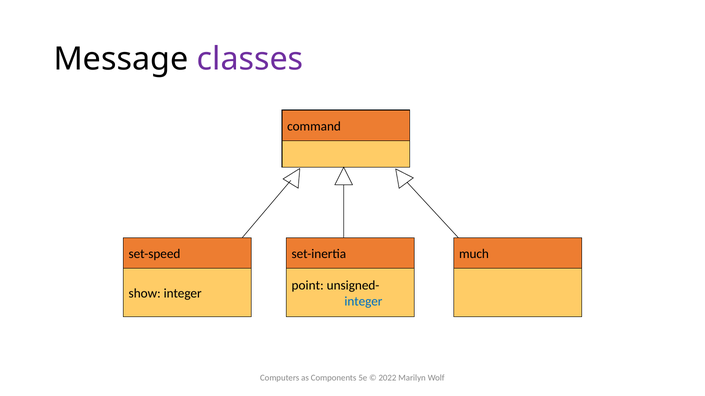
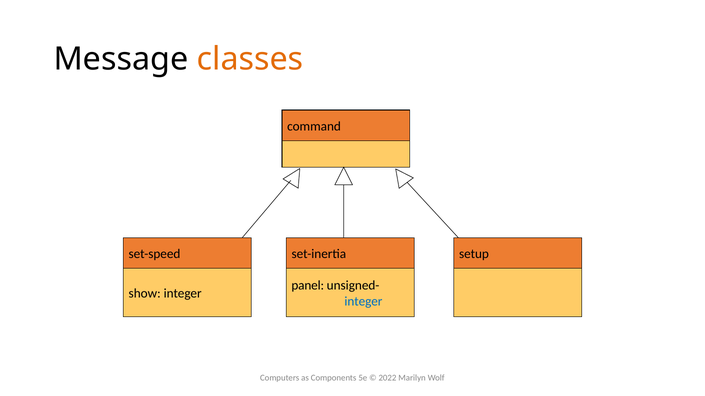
classes colour: purple -> orange
much: much -> setup
point: point -> panel
